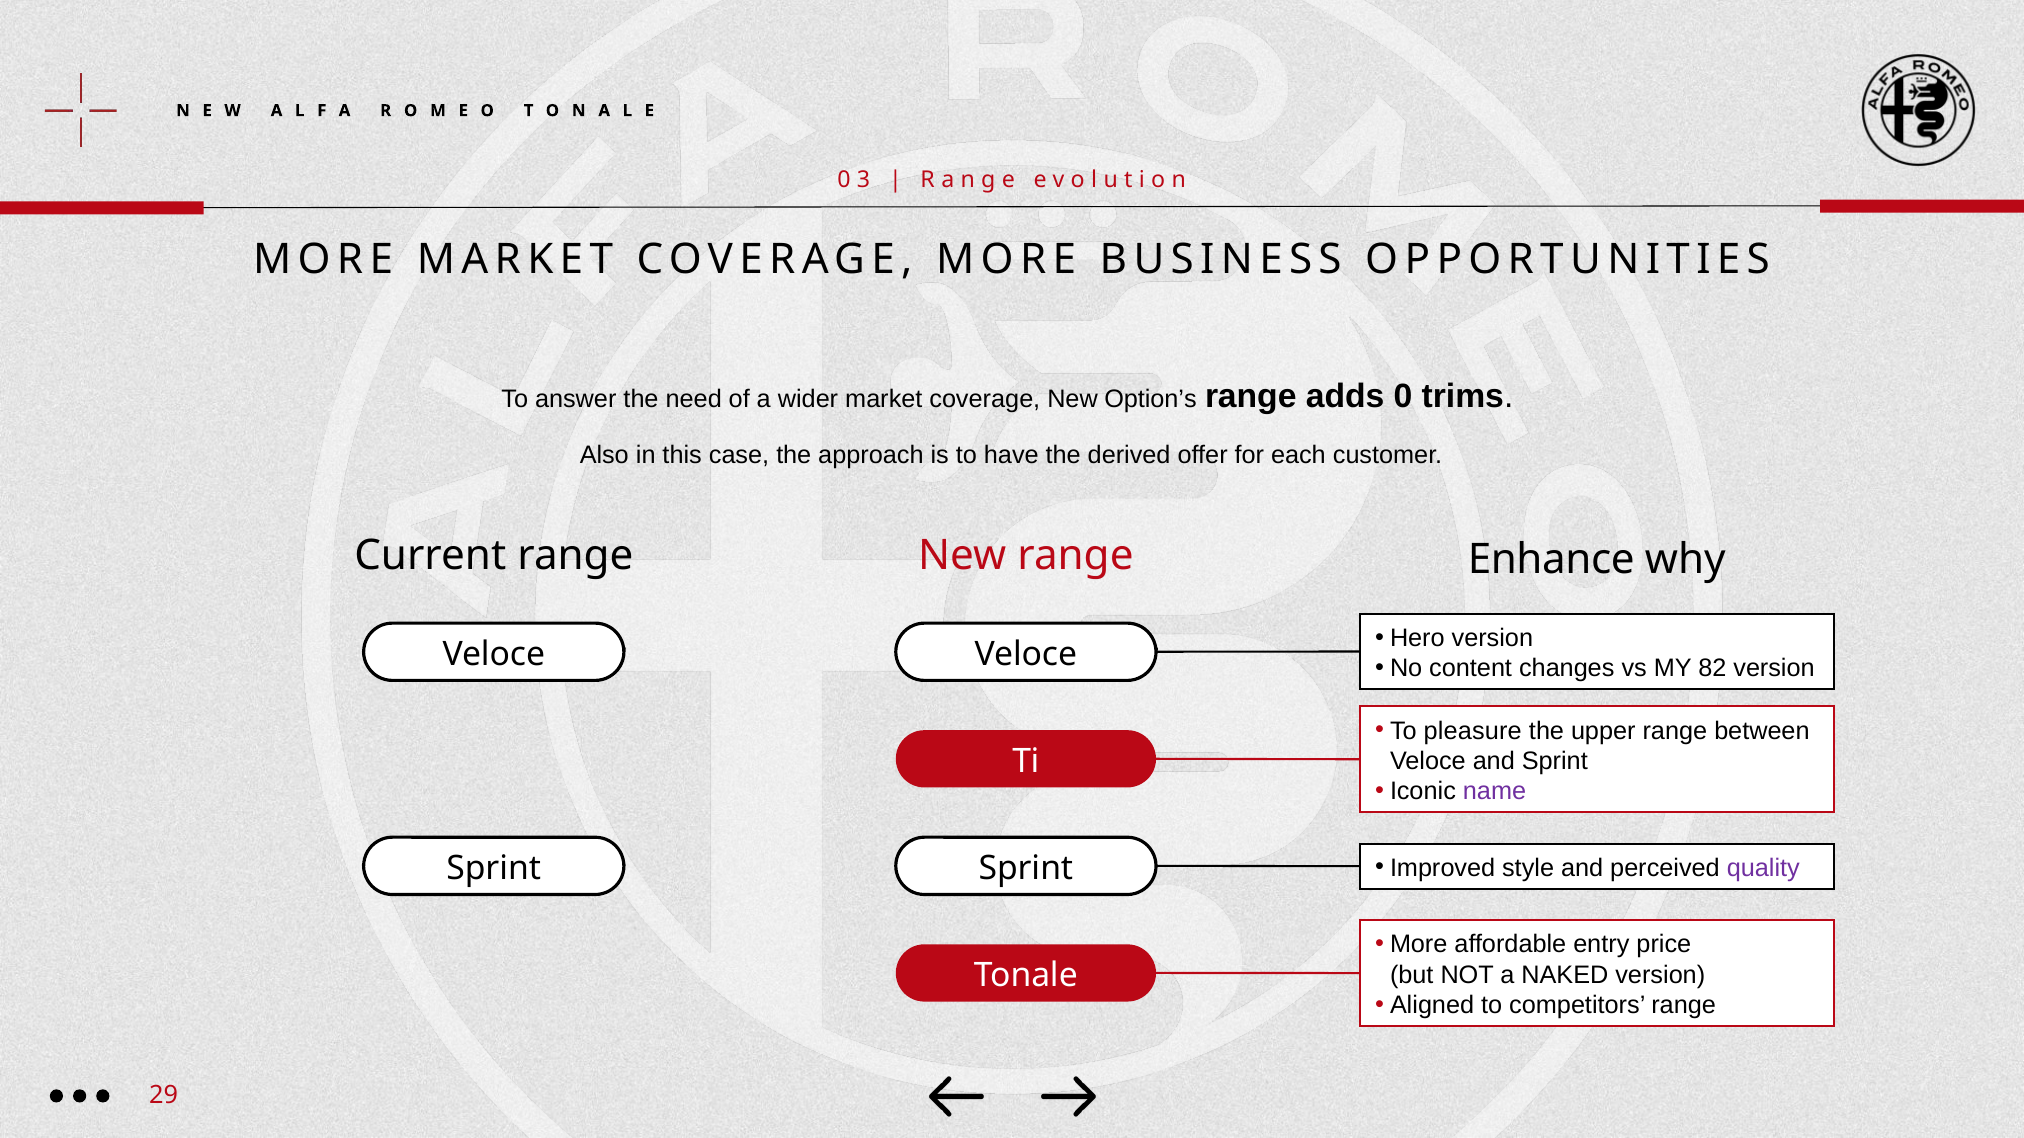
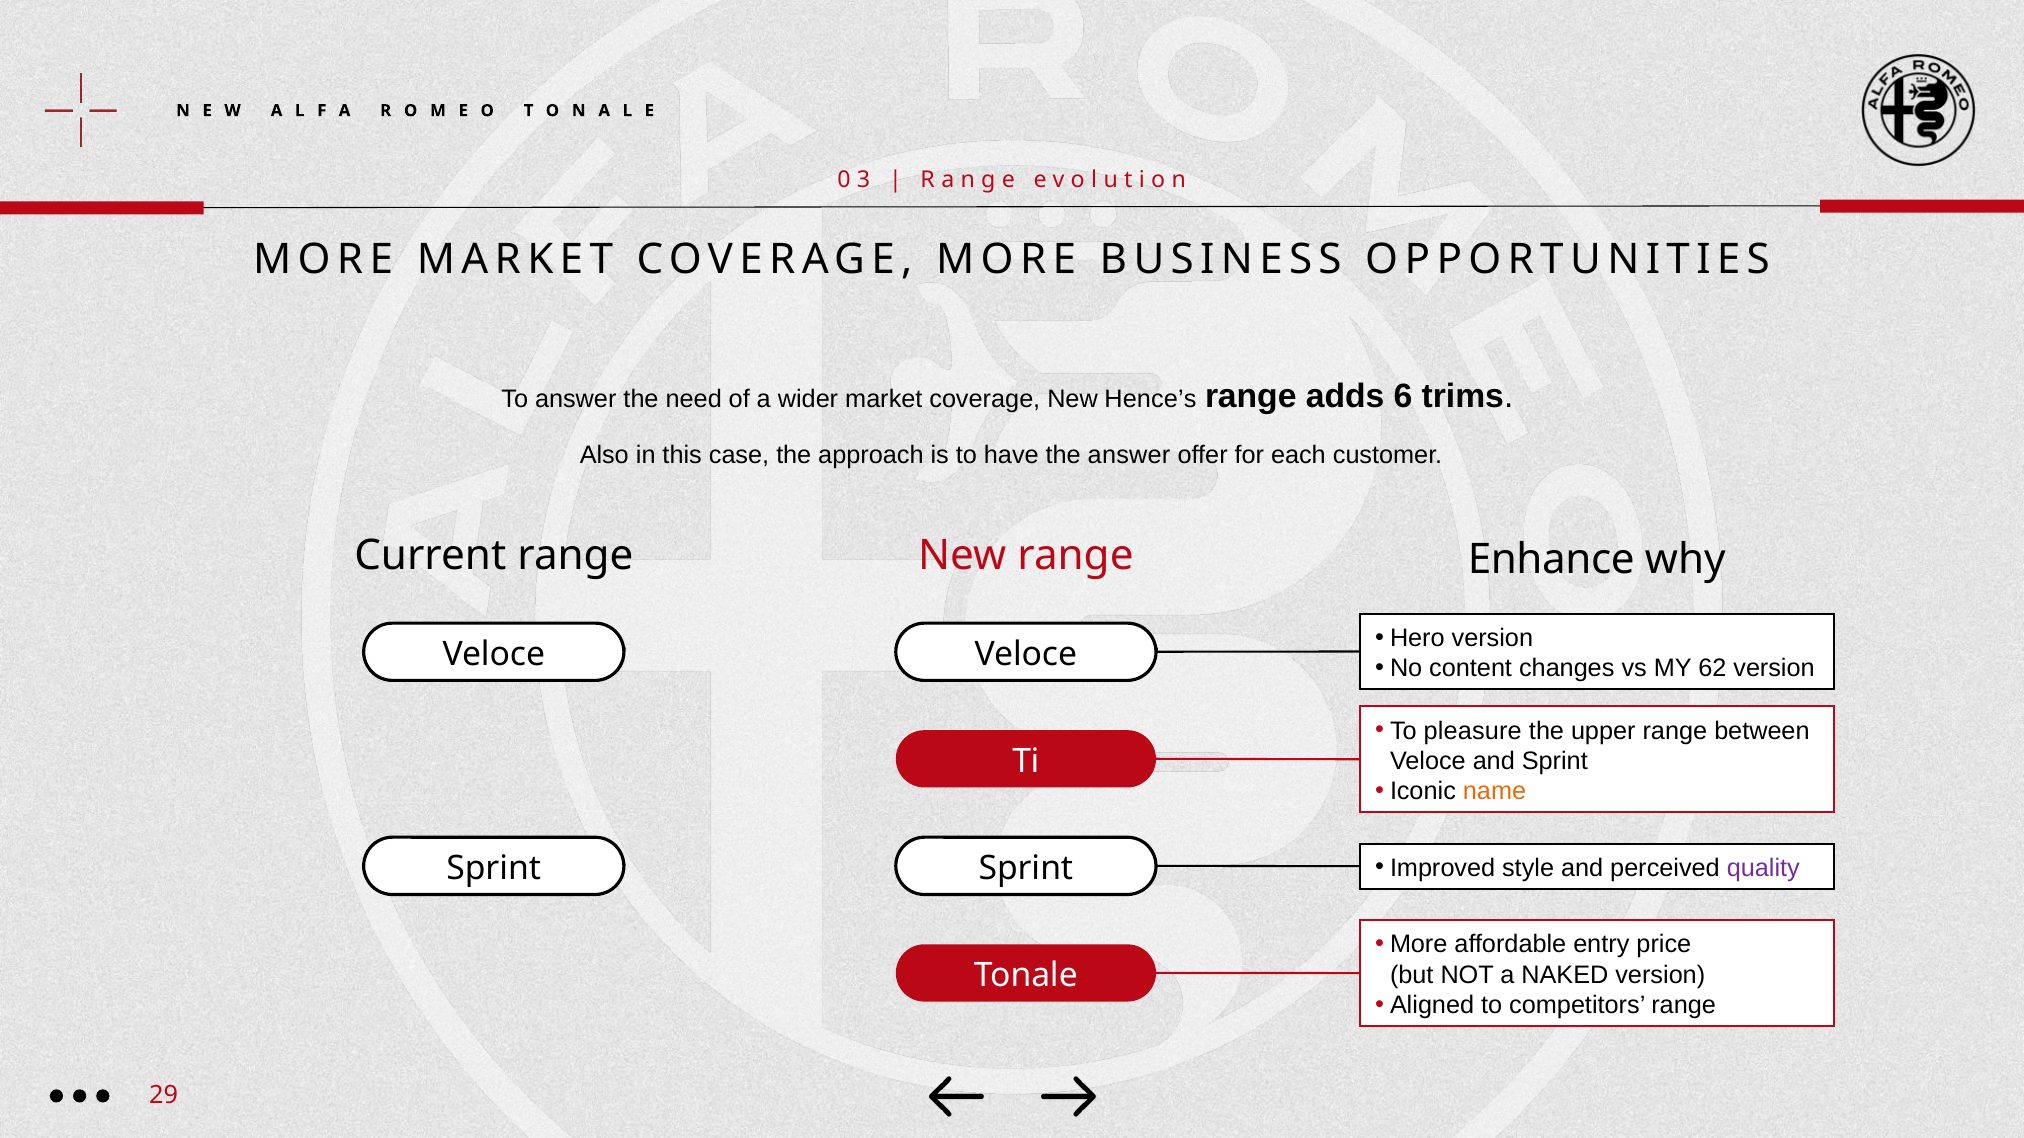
Option’s: Option’s -> Hence’s
adds 0: 0 -> 6
the derived: derived -> answer
82: 82 -> 62
name colour: purple -> orange
